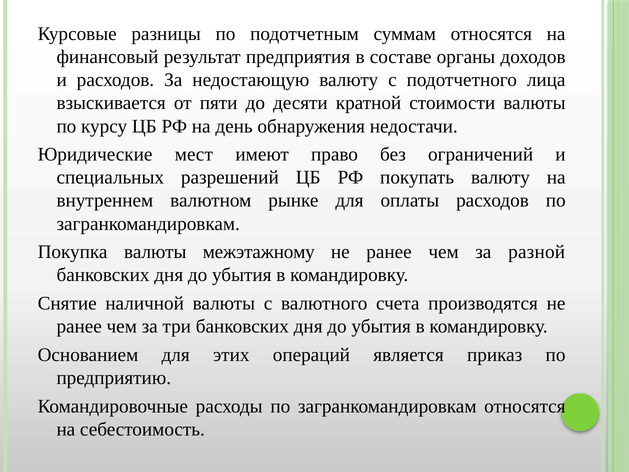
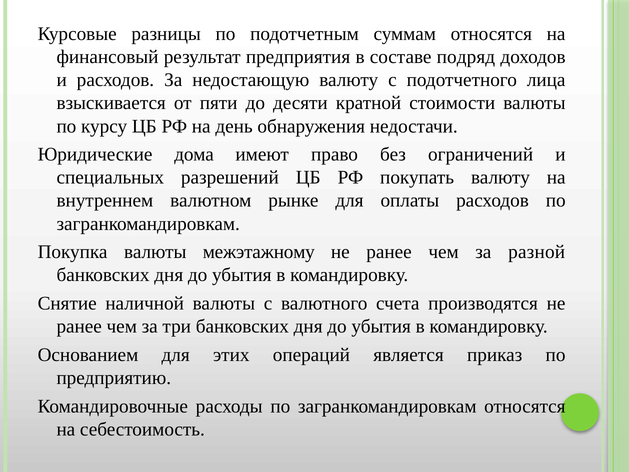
органы: органы -> подряд
мест: мест -> дома
